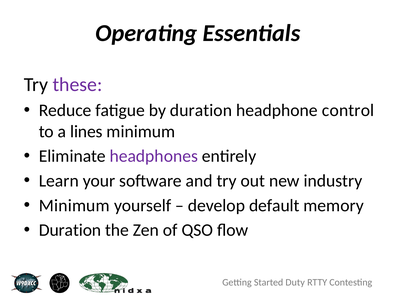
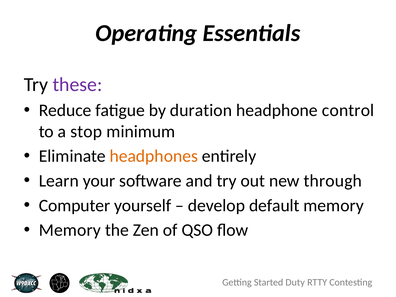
lines: lines -> stop
headphones colour: purple -> orange
industry: industry -> through
Minimum at (74, 206): Minimum -> Computer
Duration at (70, 230): Duration -> Memory
